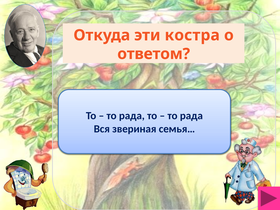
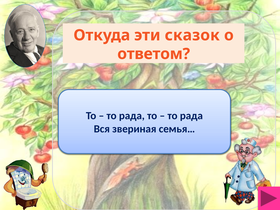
костра: костра -> сказок
